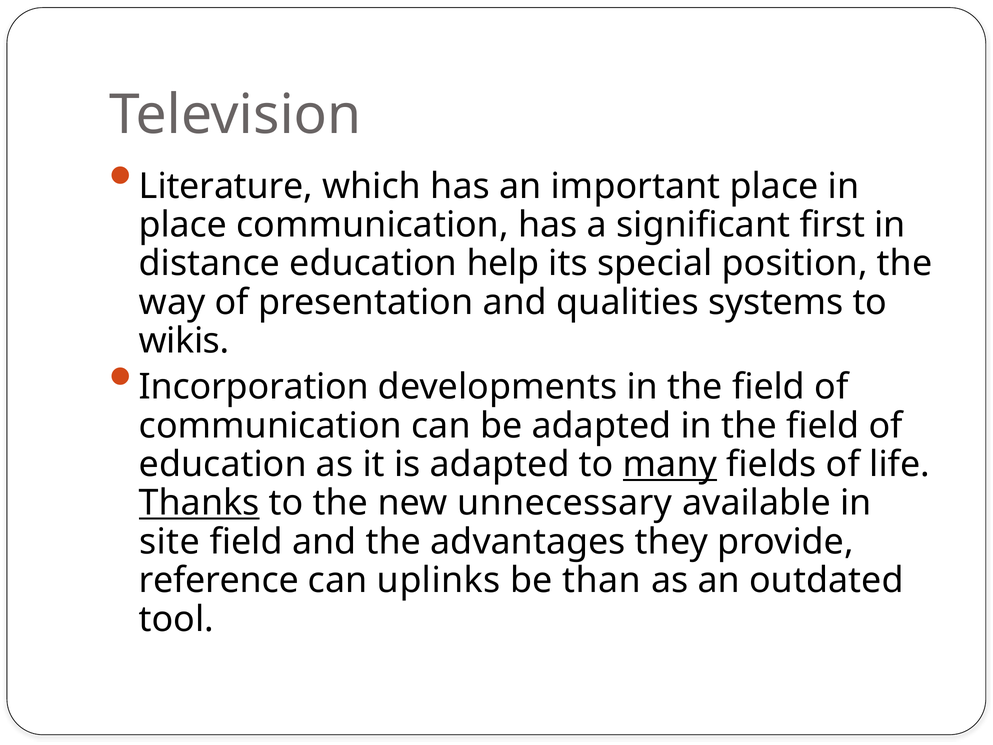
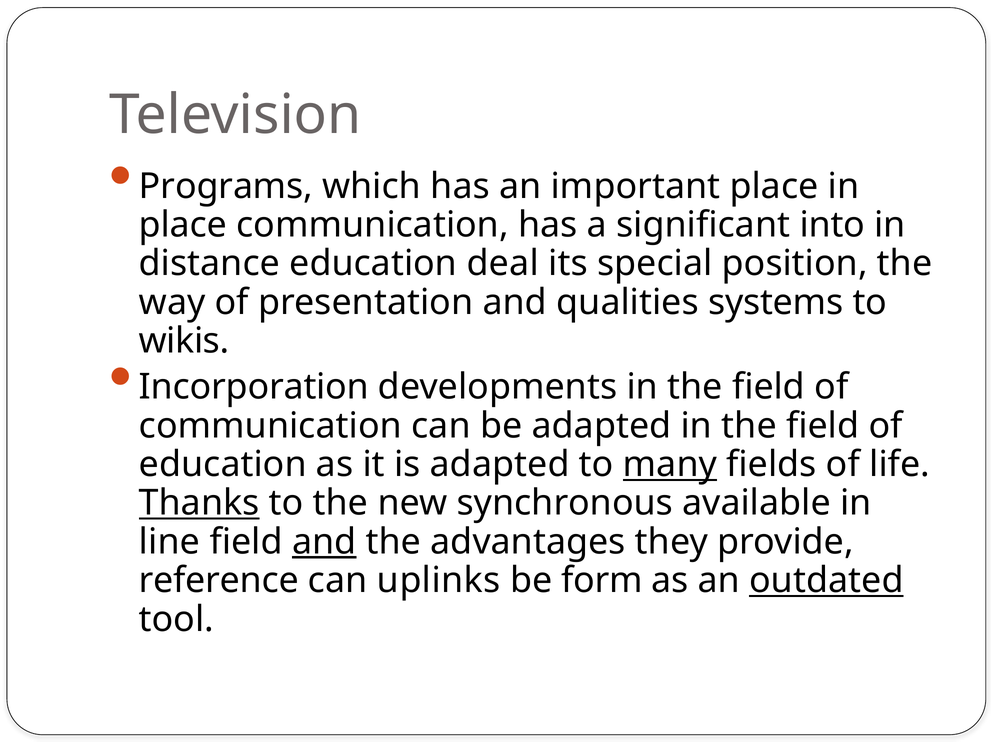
Literature: Literature -> Programs
first: first -> into
help: help -> deal
unnecessary: unnecessary -> synchronous
site: site -> line
and at (324, 542) underline: none -> present
than: than -> form
outdated underline: none -> present
